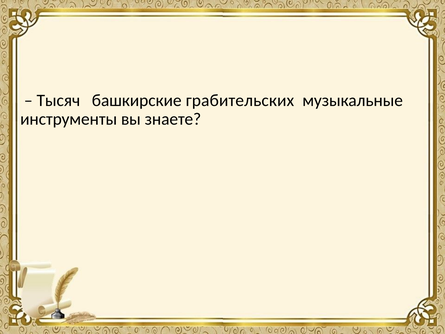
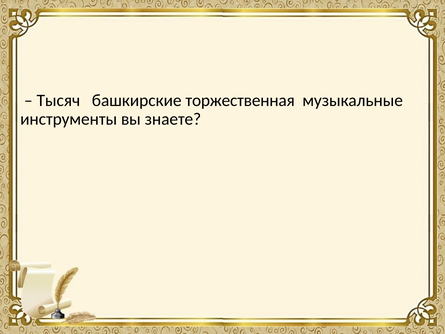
грабительских: грабительских -> торжественная
